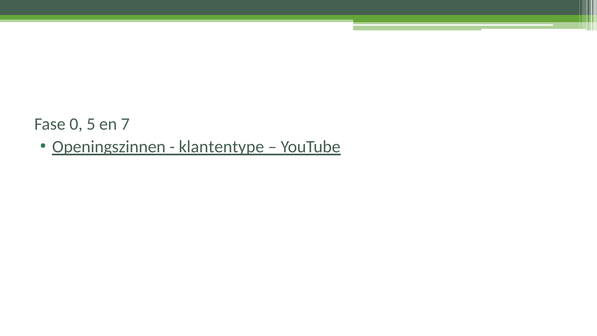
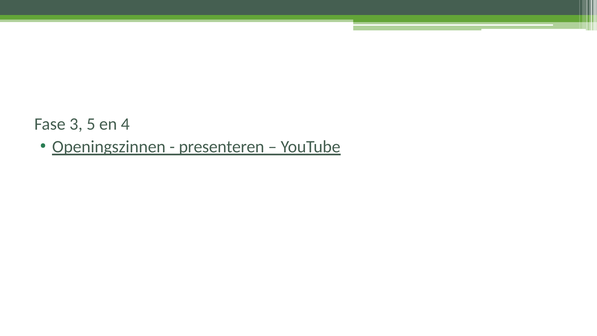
0: 0 -> 3
7: 7 -> 4
klantentype: klantentype -> presenteren
